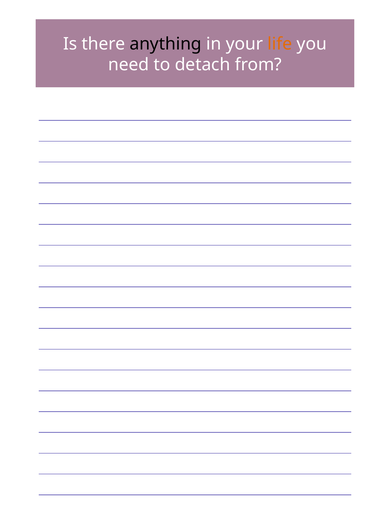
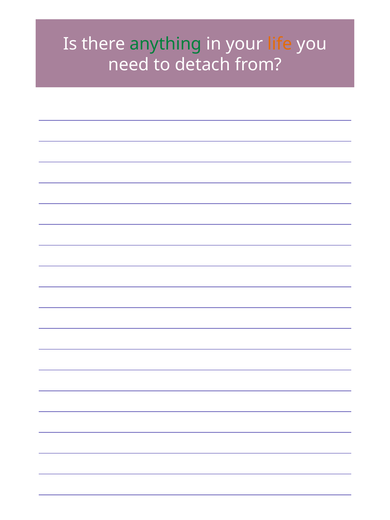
anything colour: black -> green
